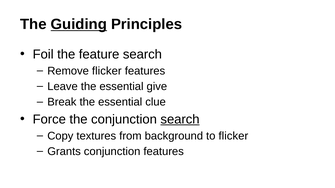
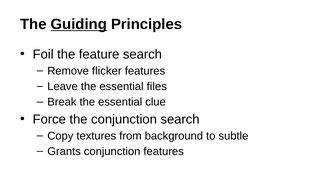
give: give -> files
search at (180, 120) underline: present -> none
to flicker: flicker -> subtle
